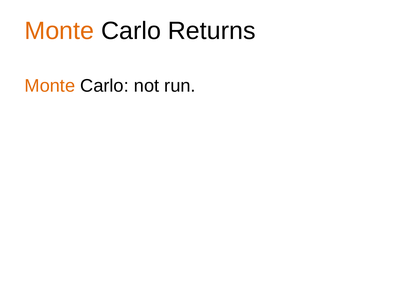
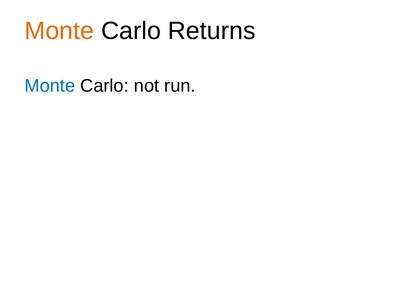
Monte at (50, 86) colour: orange -> blue
